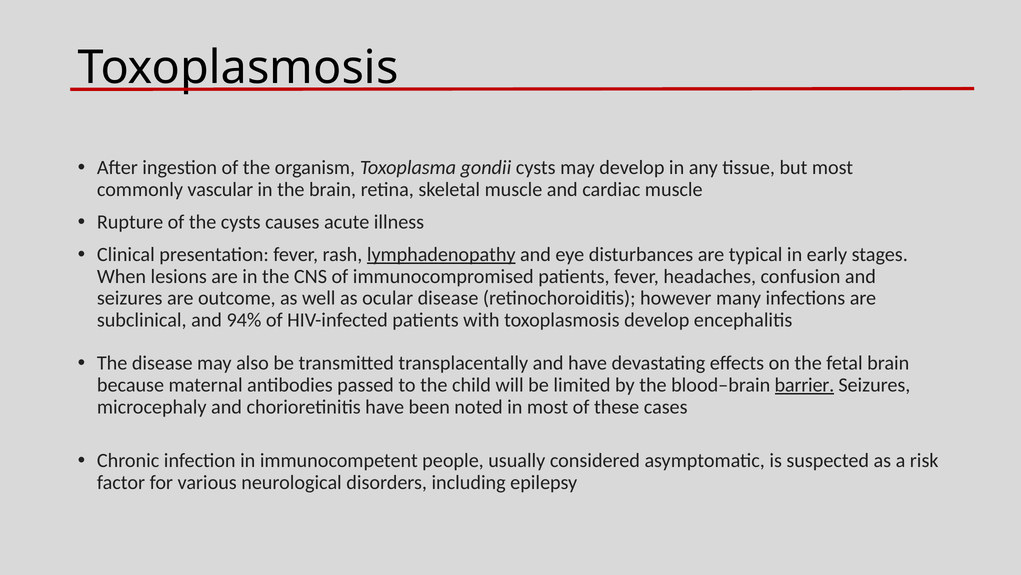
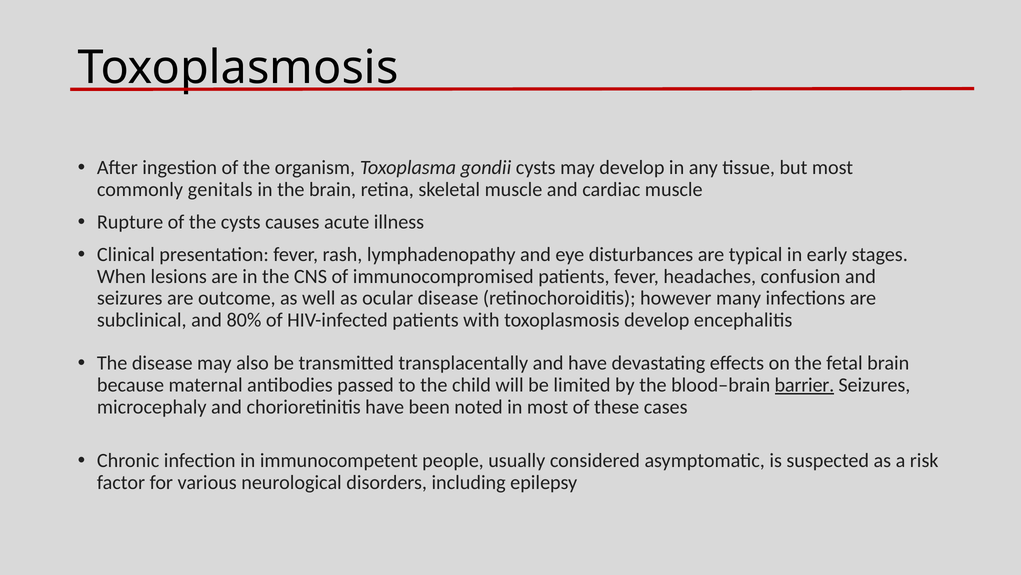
vascular: vascular -> genitals
lymphadenopathy underline: present -> none
94%: 94% -> 80%
